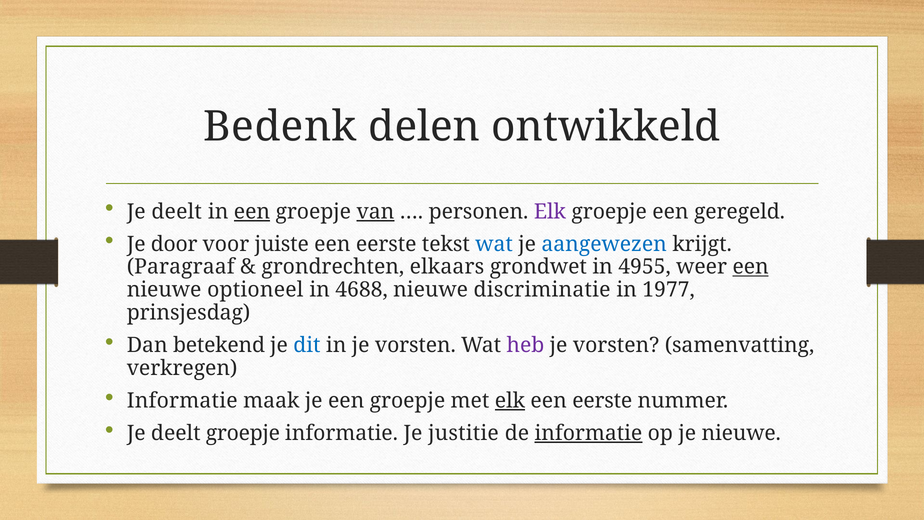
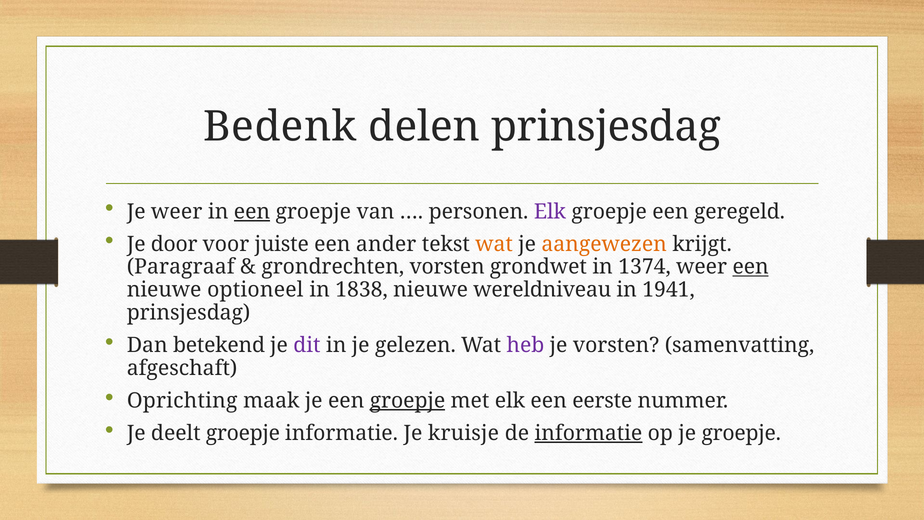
delen ontwikkeld: ontwikkeld -> prinsjesdag
deelt at (177, 211): deelt -> weer
van underline: present -> none
eerste at (386, 244): eerste -> ander
wat at (494, 244) colour: blue -> orange
aangewezen colour: blue -> orange
grondrechten elkaars: elkaars -> vorsten
4955: 4955 -> 1374
4688: 4688 -> 1838
discriminatie: discriminatie -> wereldniveau
1977: 1977 -> 1941
dit colour: blue -> purple
in je vorsten: vorsten -> gelezen
verkregen: verkregen -> afgeschaft
Informatie at (182, 400): Informatie -> Oprichting
groepje at (407, 400) underline: none -> present
elk at (510, 400) underline: present -> none
justitie: justitie -> kruisje
je nieuwe: nieuwe -> groepje
